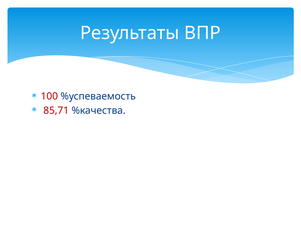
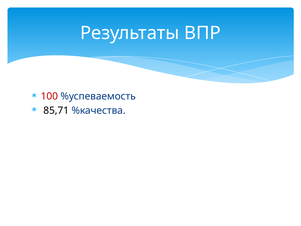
85,71 colour: red -> black
